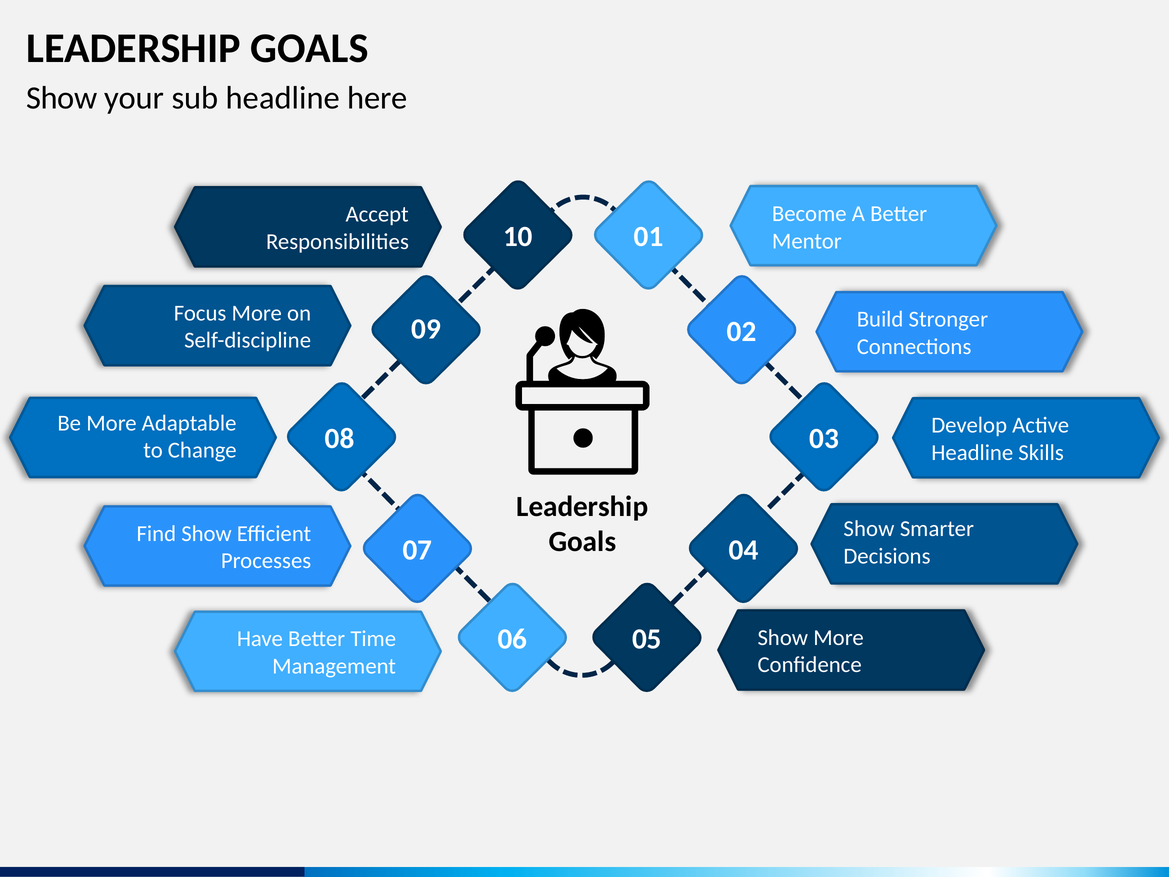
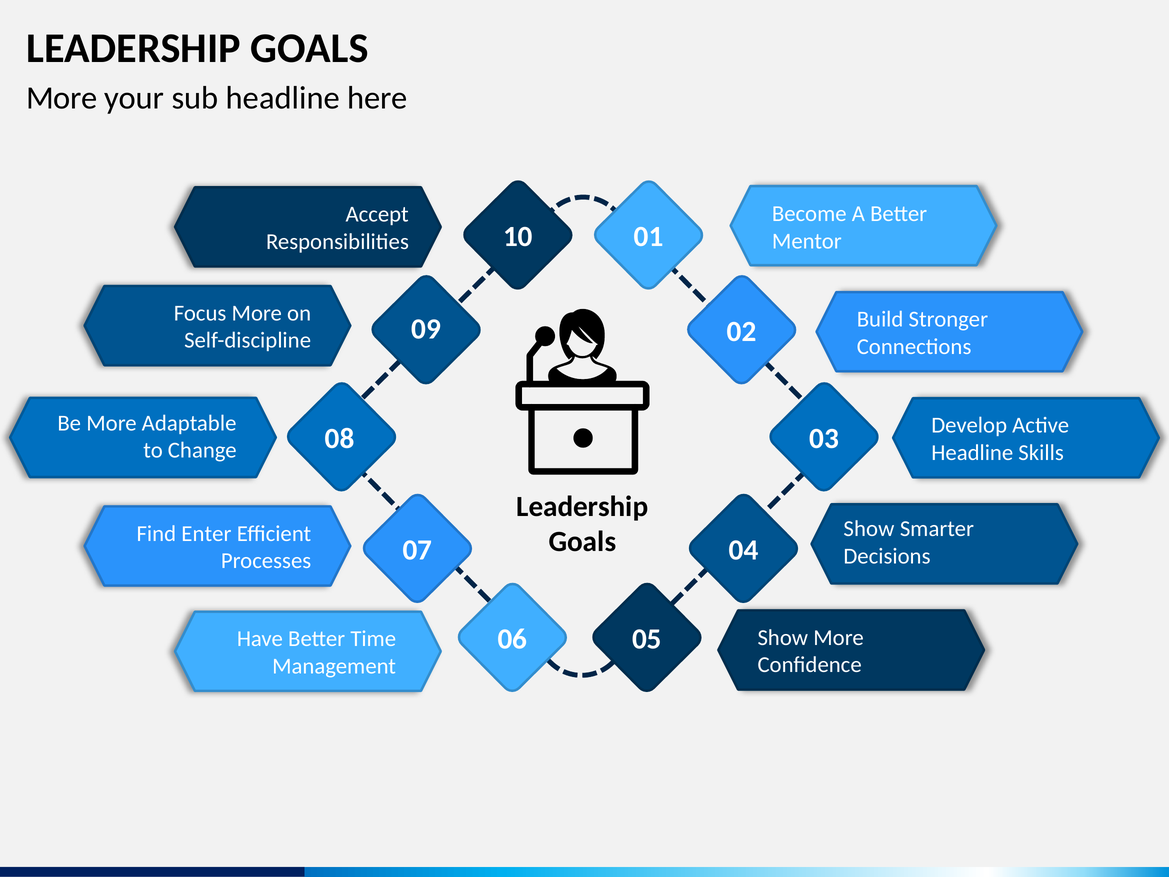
Show at (62, 98): Show -> More
Find Show: Show -> Enter
